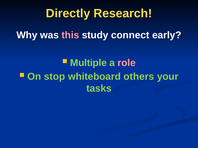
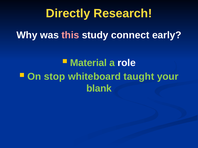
Multiple: Multiple -> Material
role colour: pink -> white
others: others -> taught
tasks: tasks -> blank
